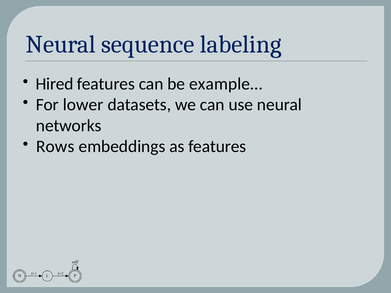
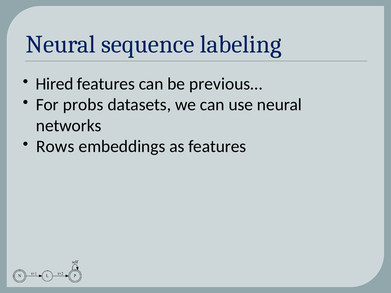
example…: example… -> previous…
lower: lower -> probs
